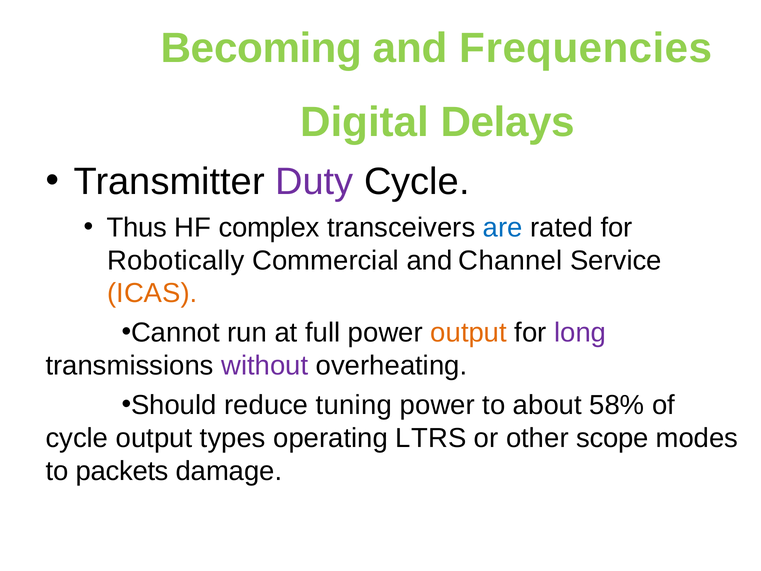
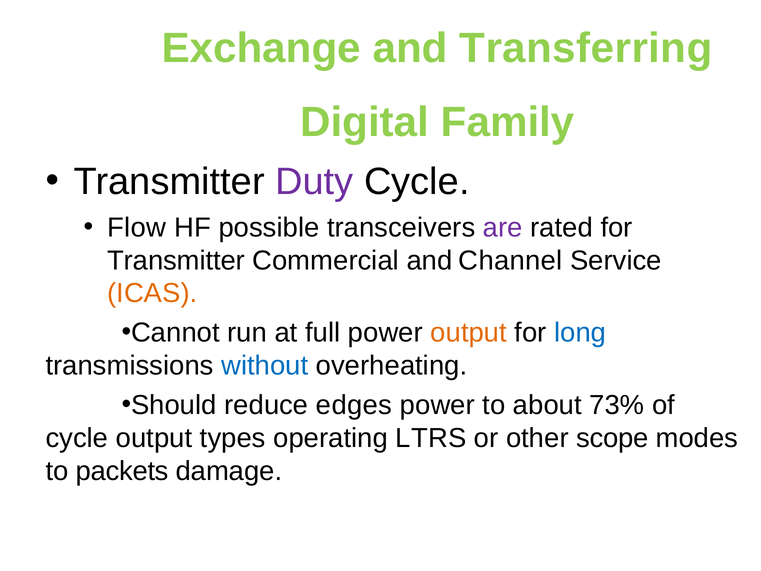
Becoming: Becoming -> Exchange
Frequencies: Frequencies -> Transferring
Delays: Delays -> Family
Thus: Thus -> Flow
complex: complex -> possible
are colour: blue -> purple
Robotically at (176, 260): Robotically -> Transmitter
long colour: purple -> blue
without colour: purple -> blue
tuning: tuning -> edges
58%: 58% -> 73%
